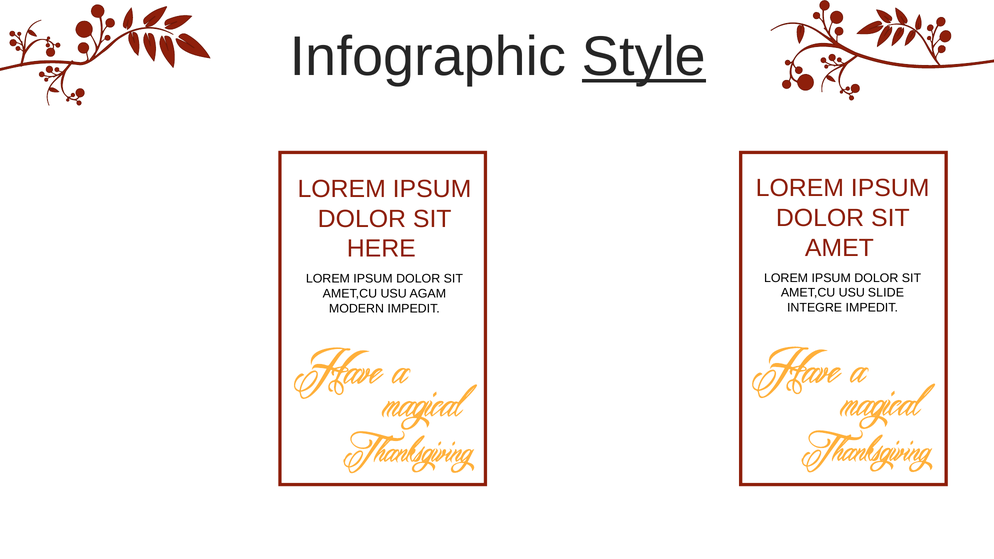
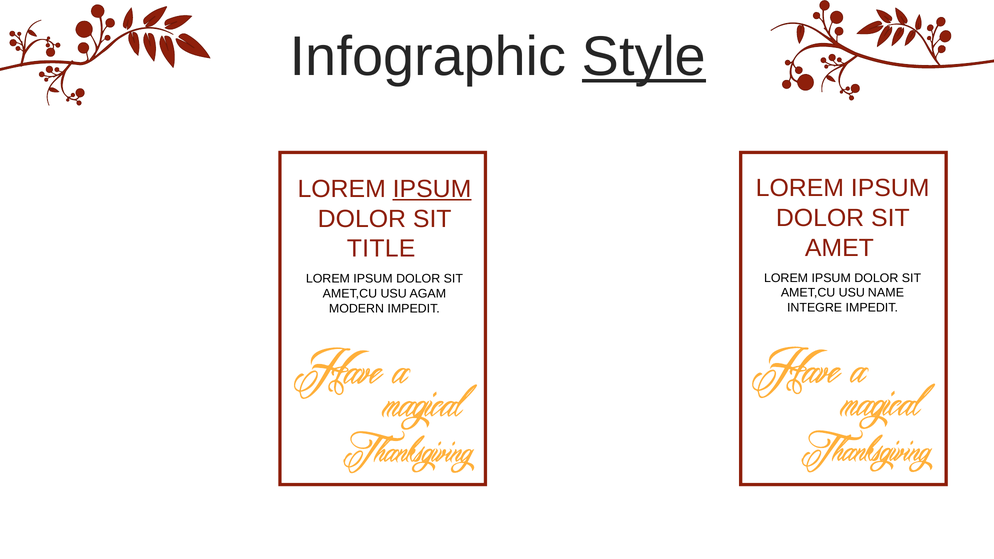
IPSUM at (432, 189) underline: none -> present
HERE: HERE -> TITLE
SLIDE: SLIDE -> NAME
